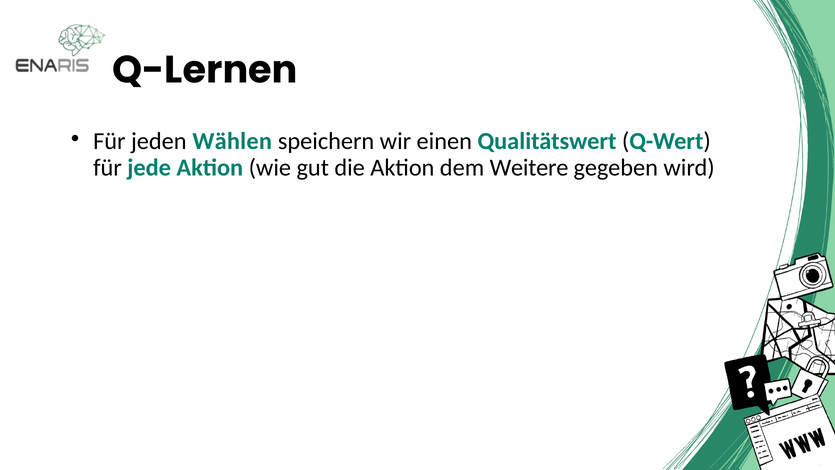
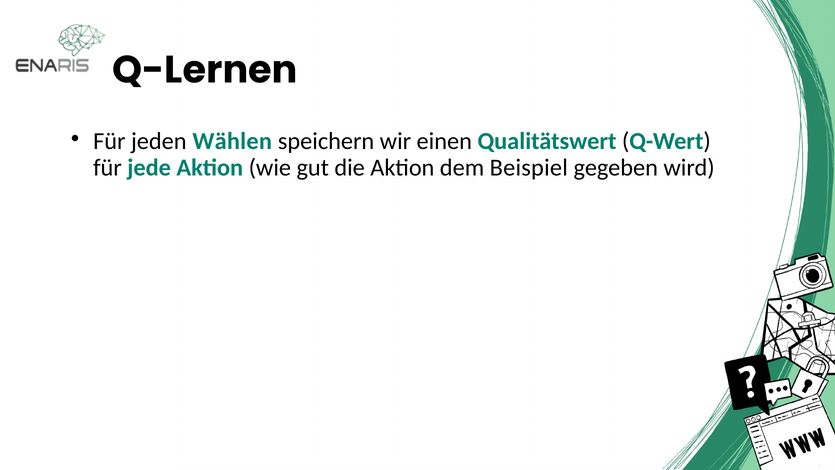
Weitere: Weitere -> Beispiel
